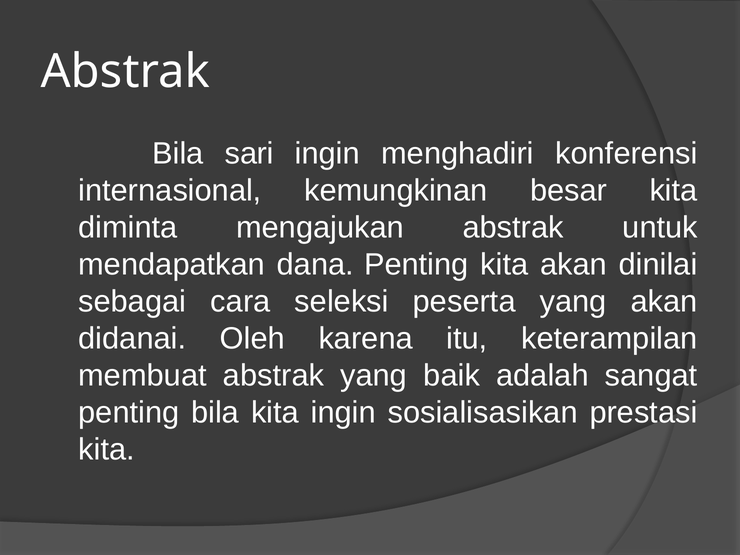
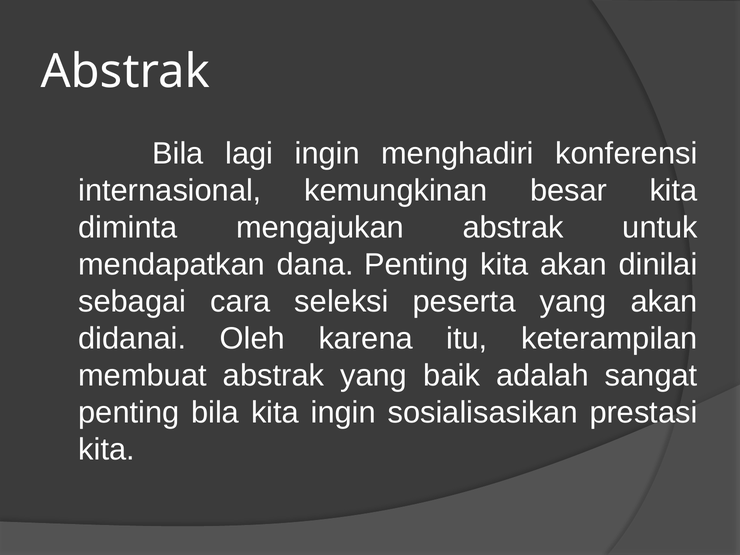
sari: sari -> lagi
